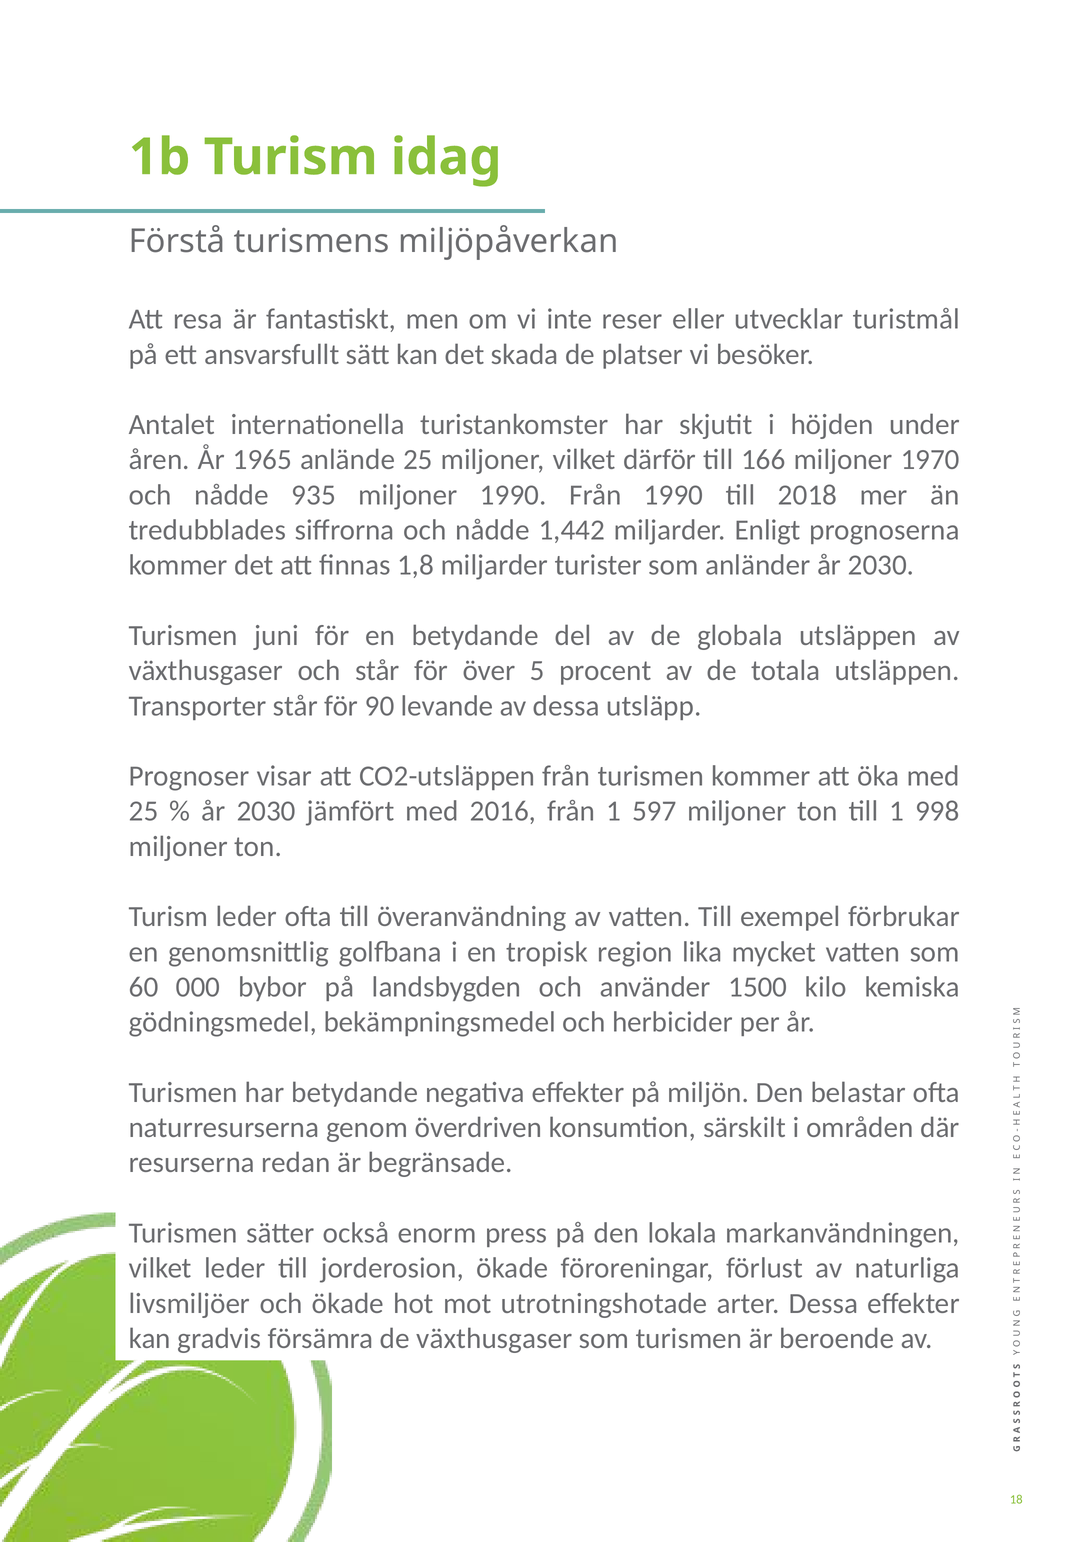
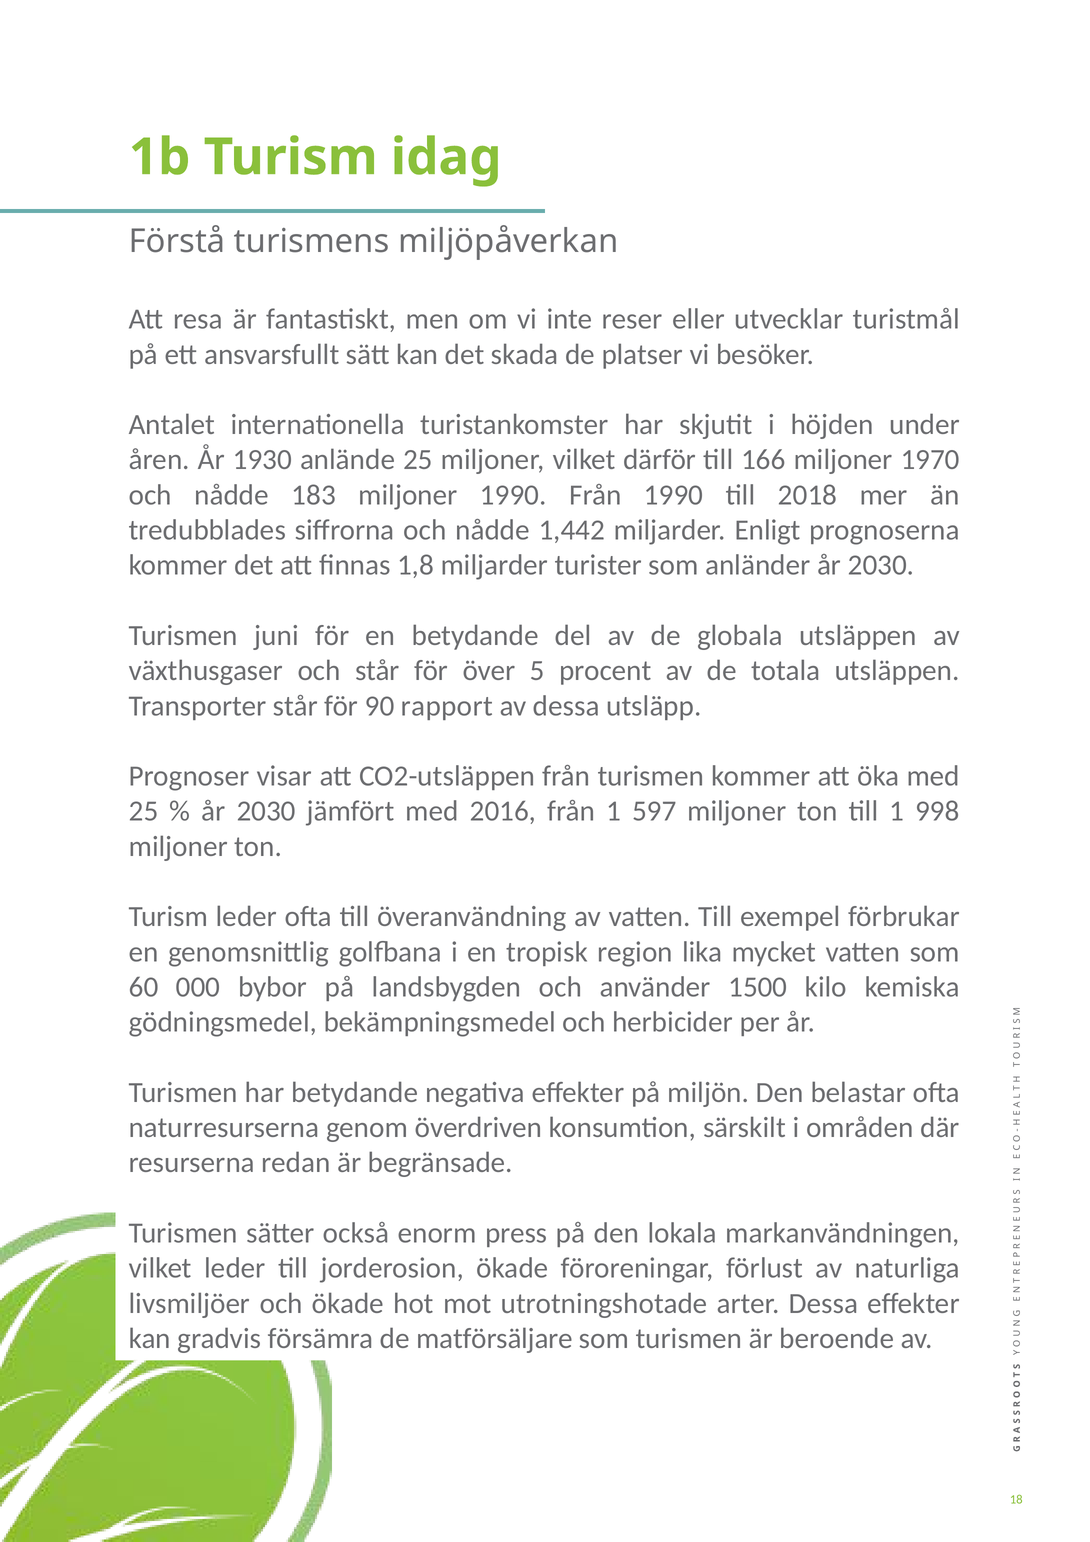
1965: 1965 -> 1930
935: 935 -> 183
levande: levande -> rapport
de växthusgaser: växthusgaser -> matförsäljare
